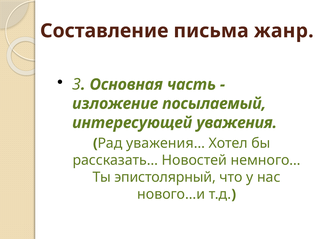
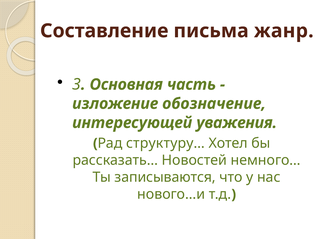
посылаемый: посылаемый -> обозначение
уважения…: уважения… -> структуру…
эпистолярный: эпистолярный -> записываются
